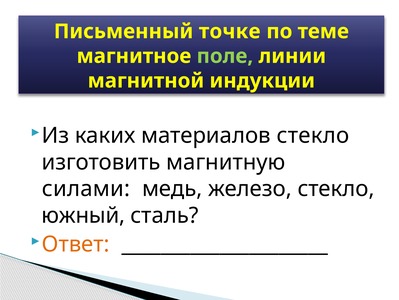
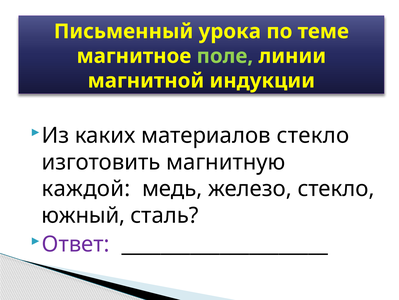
точке: точке -> урока
силами: силами -> каждой
Ответ colour: orange -> purple
